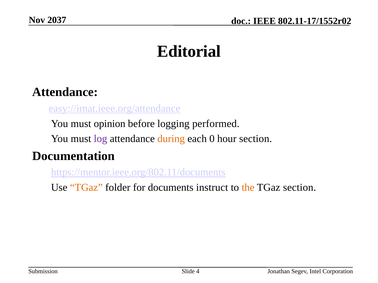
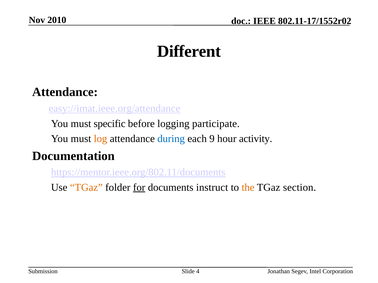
2037: 2037 -> 2010
Editorial: Editorial -> Different
opinion: opinion -> specific
performed: performed -> participate
log colour: purple -> orange
during colour: orange -> blue
0: 0 -> 9
hour section: section -> activity
for underline: none -> present
